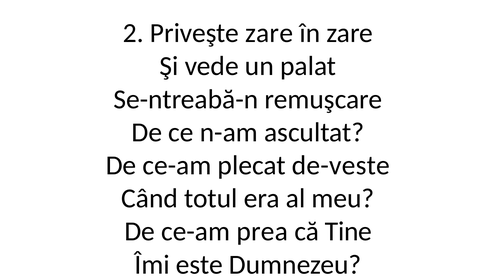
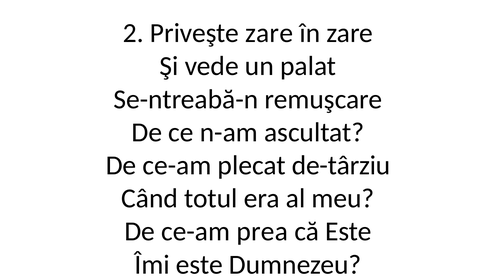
de-veste: de-veste -> de-târziu
că Tine: Tine -> Este
